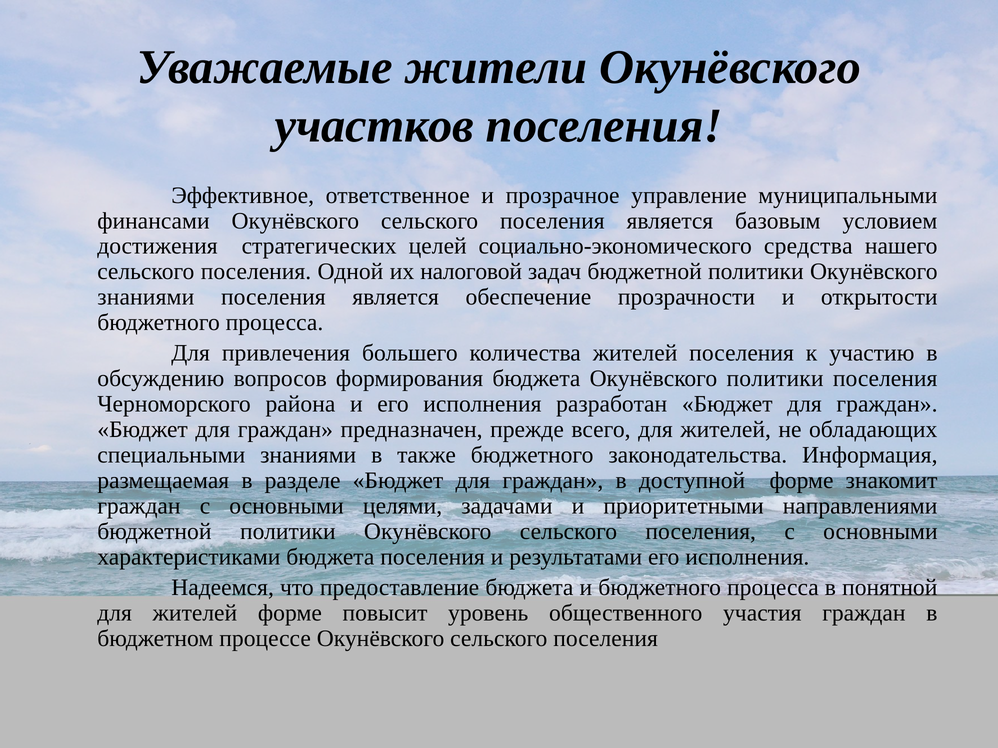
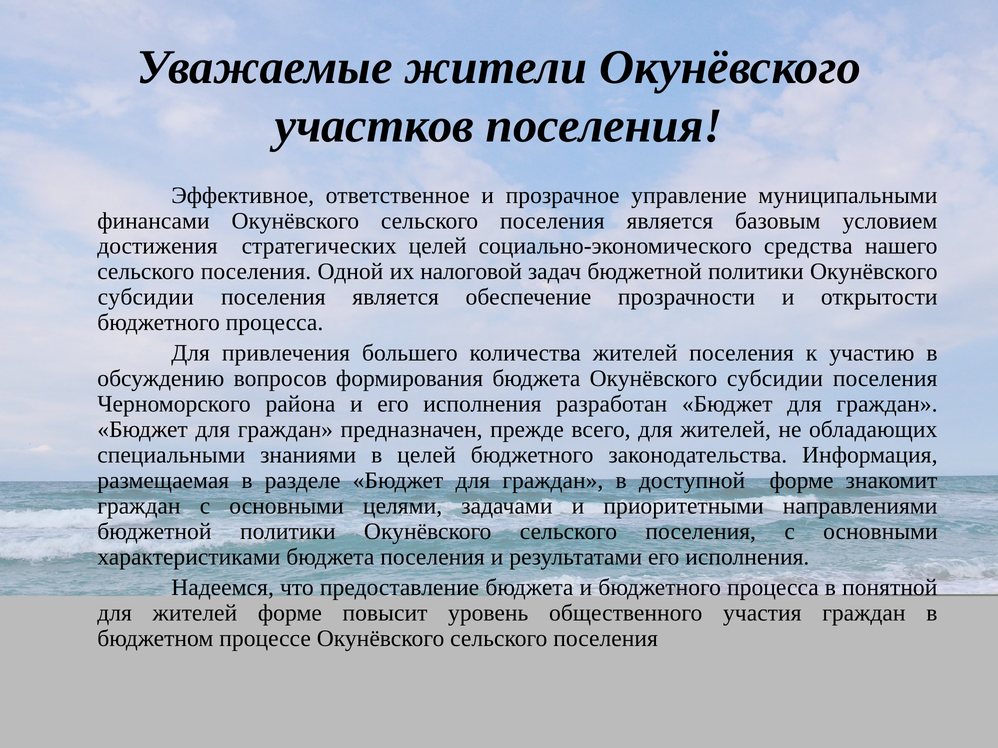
знаниями at (146, 297): знаниями -> субсидии
бюджета Окунёвского политики: политики -> субсидии
в также: также -> целей
